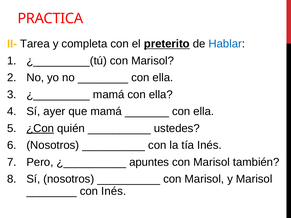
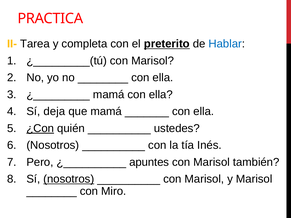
ayer: ayer -> deja
nosotros at (69, 179) underline: none -> present
con Inés: Inés -> Miro
